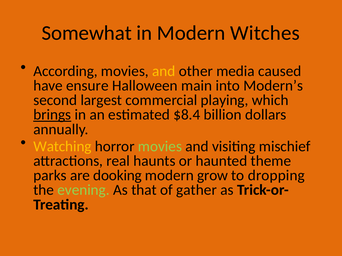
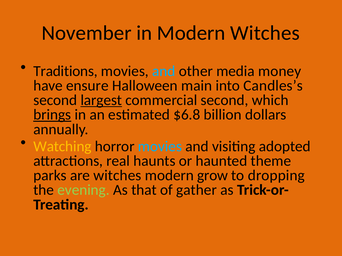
Somewhat: Somewhat -> November
According: According -> Traditions
and at (164, 71) colour: yellow -> light blue
caused: caused -> money
Modern’s: Modern’s -> Candles’s
largest underline: none -> present
commercial playing: playing -> second
$8.4: $8.4 -> $6.8
movies at (160, 147) colour: light green -> light blue
mischief: mischief -> adopted
are dooking: dooking -> witches
